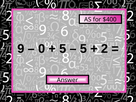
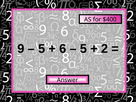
0 at (42, 49): 0 -> 5
5 at (63, 49): 5 -> 6
